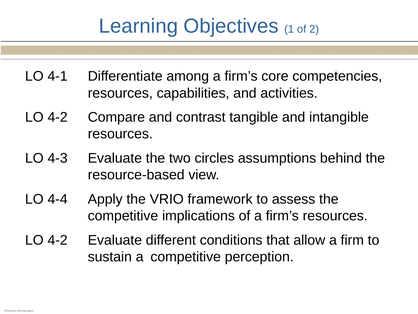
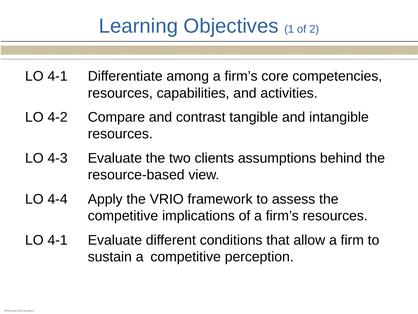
circles: circles -> clients
4-2 at (58, 240): 4-2 -> 4-1
